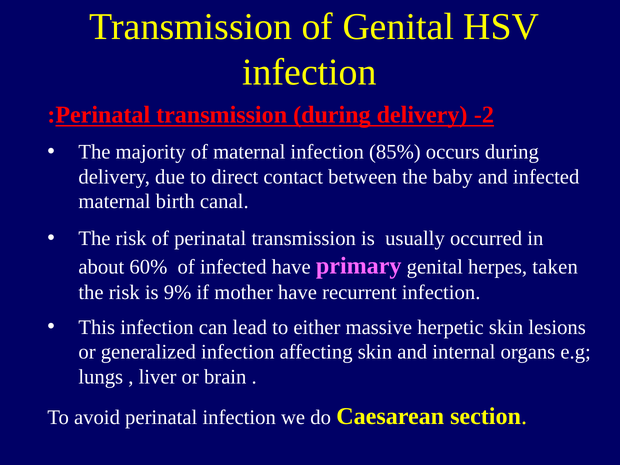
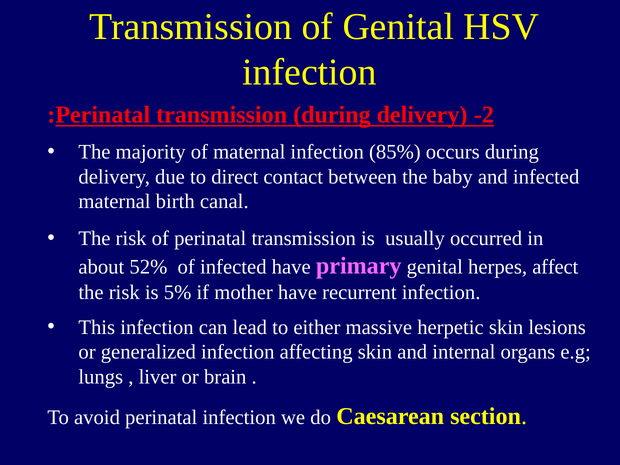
60%: 60% -> 52%
taken: taken -> affect
9%: 9% -> 5%
